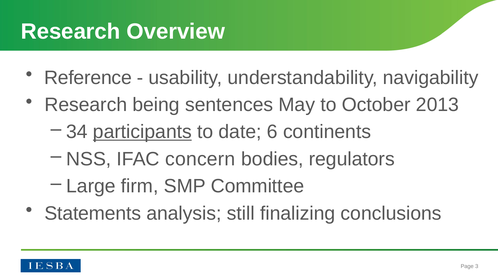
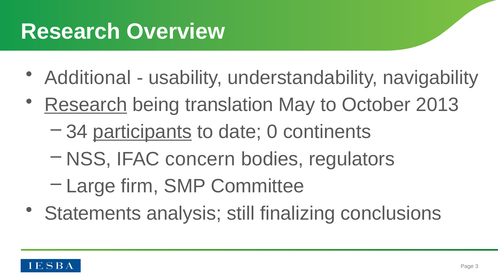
Reference: Reference -> Additional
Research at (86, 105) underline: none -> present
sentences: sentences -> translation
6: 6 -> 0
